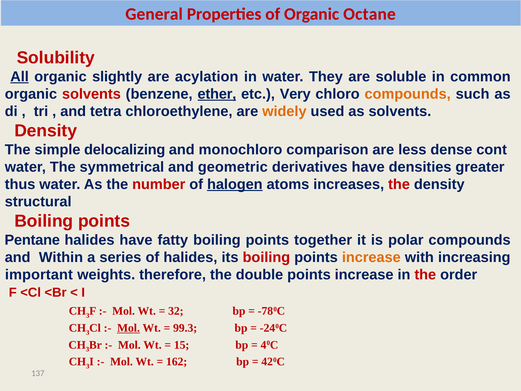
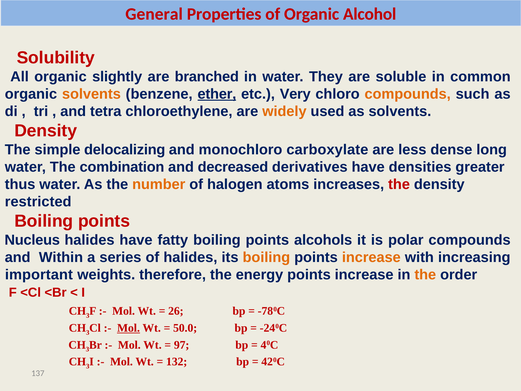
Octane: Octane -> Alcohol
All underline: present -> none
acylation: acylation -> branched
solvents at (91, 94) colour: red -> orange
comparison: comparison -> carboxylate
cont: cont -> long
symmetrical: symmetrical -> combination
geometric: geometric -> decreased
number colour: red -> orange
halogen underline: present -> none
structural: structural -> restricted
Pentane: Pentane -> Nucleus
together: together -> alcohols
boiling at (266, 257) colour: red -> orange
double: double -> energy
the at (425, 275) colour: red -> orange
32: 32 -> 26
99.3: 99.3 -> 50.0
15: 15 -> 97
162: 162 -> 132
